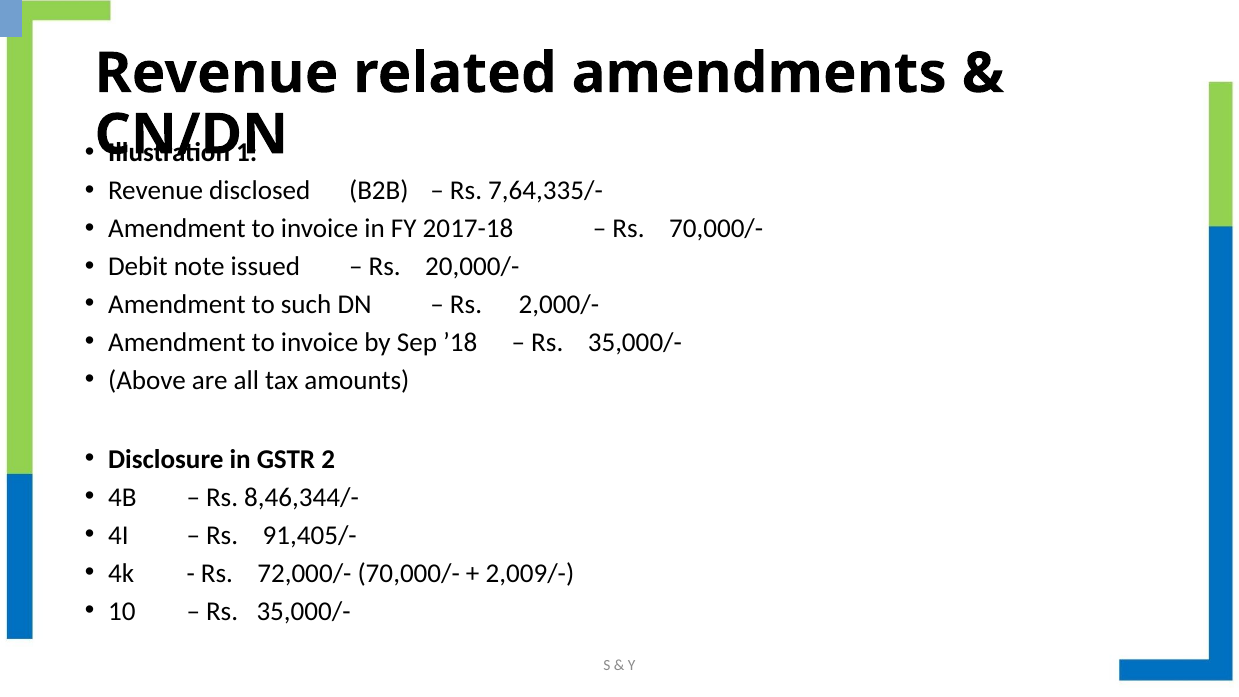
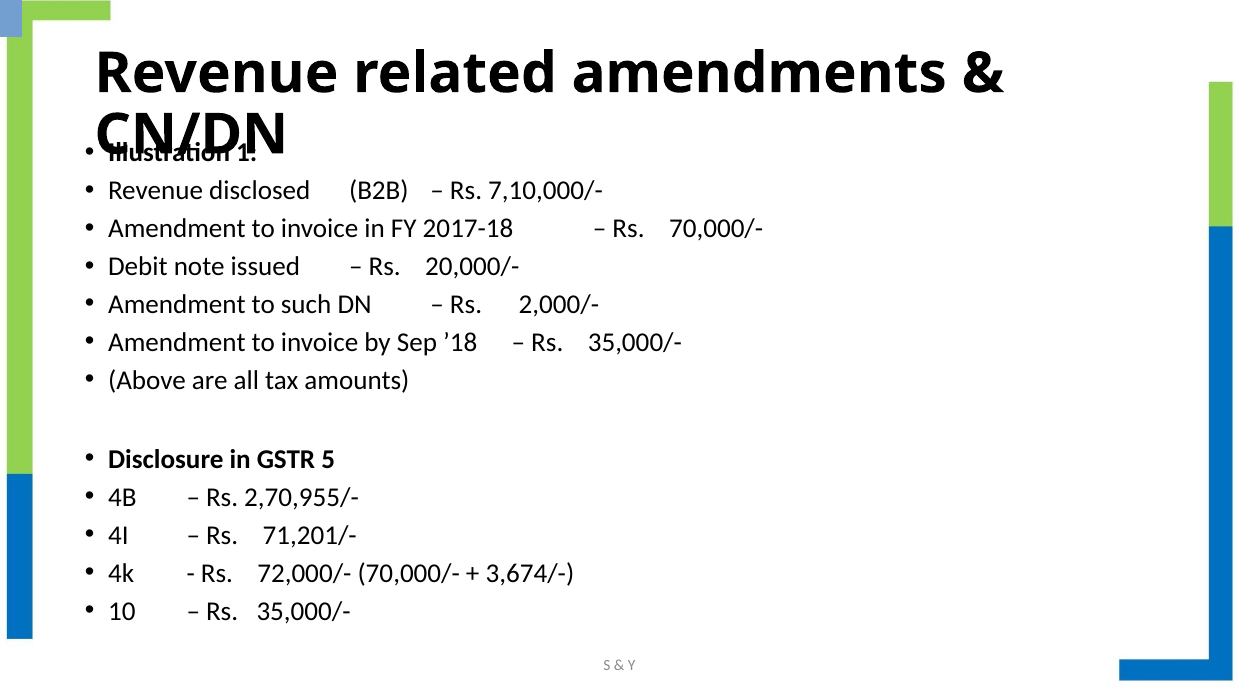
7,64,335/-: 7,64,335/- -> 7,10,000/-
2: 2 -> 5
8,46,344/-: 8,46,344/- -> 2,70,955/-
91,405/-: 91,405/- -> 71,201/-
2,009/-: 2,009/- -> 3,674/-
